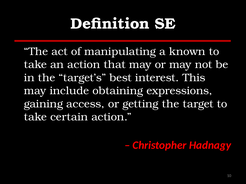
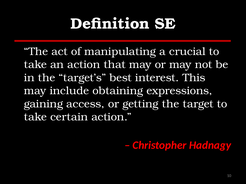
known: known -> crucial
